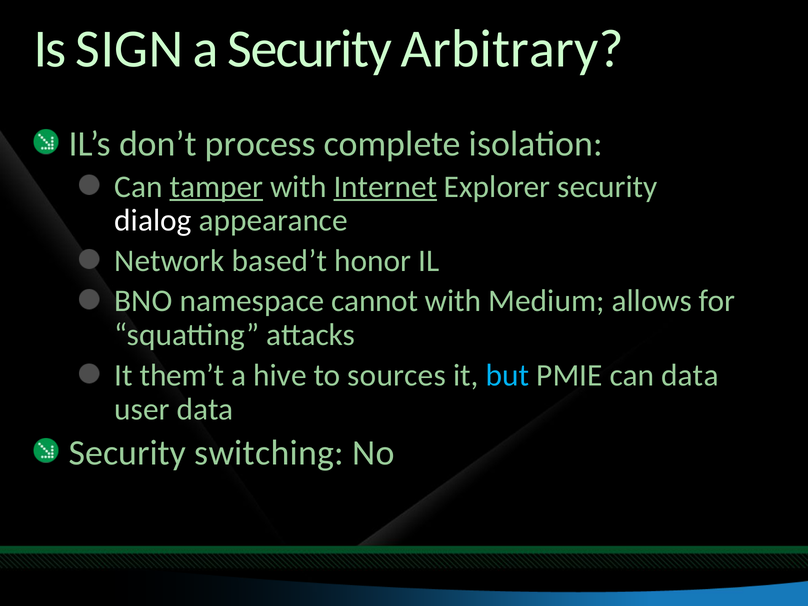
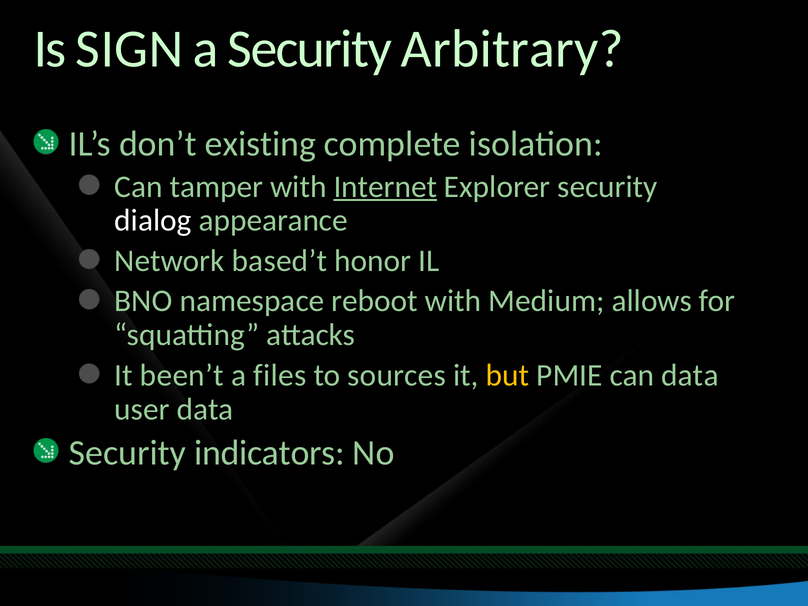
process: process -> existing
tamper underline: present -> none
cannot: cannot -> reboot
them’t: them’t -> been’t
hive: hive -> files
but colour: light blue -> yellow
switching: switching -> indicators
